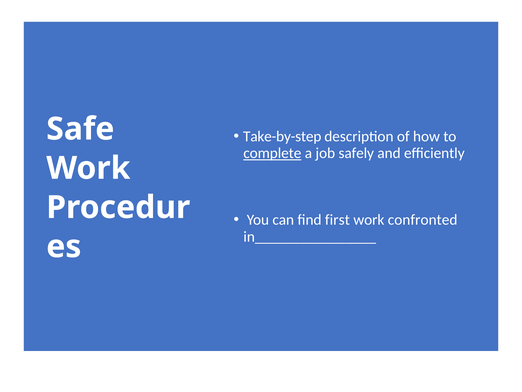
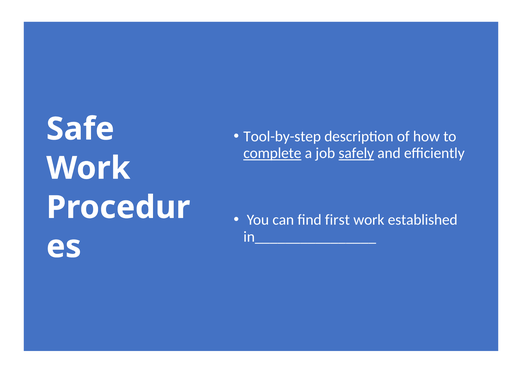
Take-by-step: Take-by-step -> Tool-by-step
safely underline: none -> present
confronted: confronted -> established
